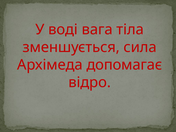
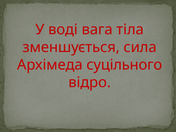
допомагає: допомагає -> суцільного
